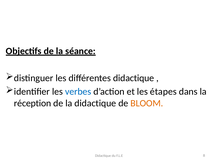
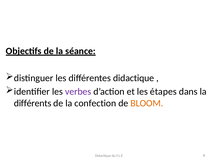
verbes colour: blue -> purple
réception: réception -> différents
la didactique: didactique -> confection
